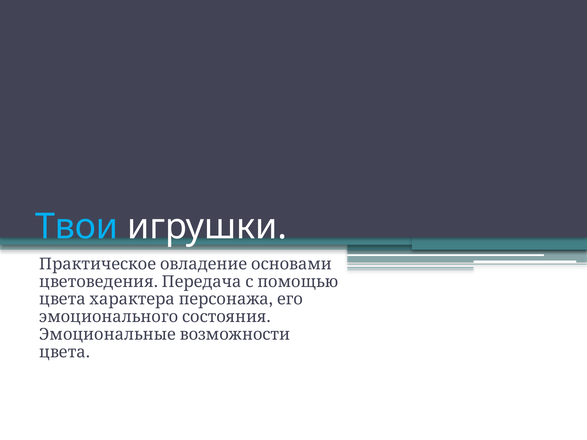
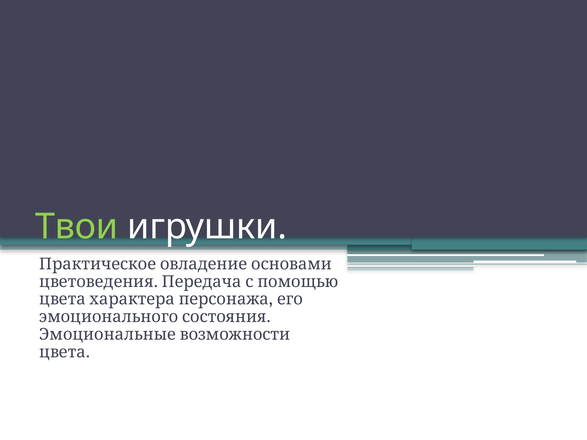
Твои colour: light blue -> light green
